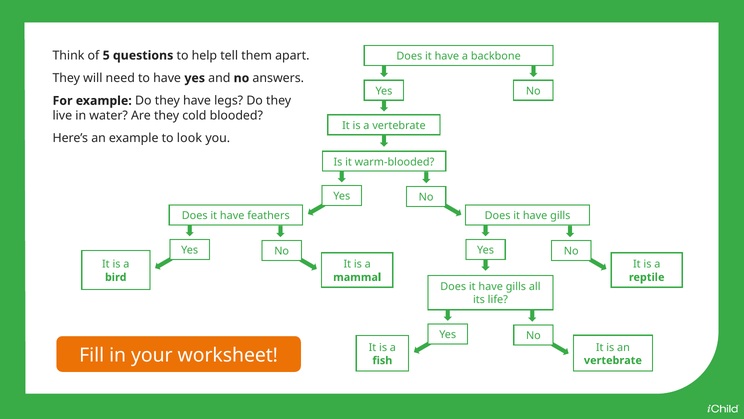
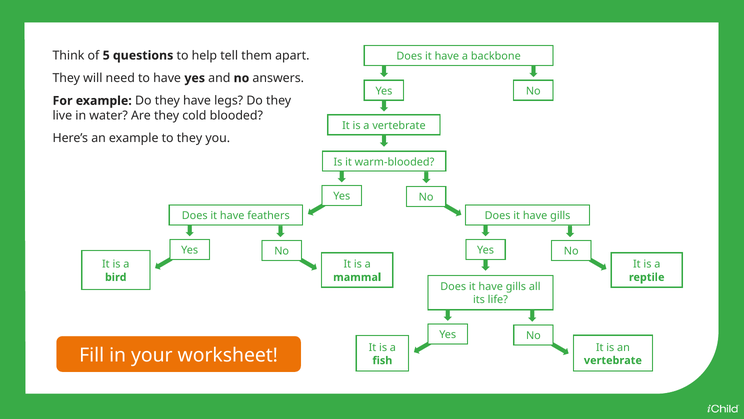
to look: look -> they
